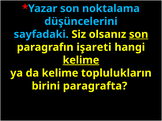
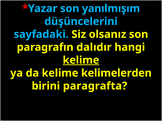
noktalama: noktalama -> yanılmışım
son at (139, 34) underline: present -> none
işareti: işareti -> dalıdır
toplulukların: toplulukların -> kelimelerden
